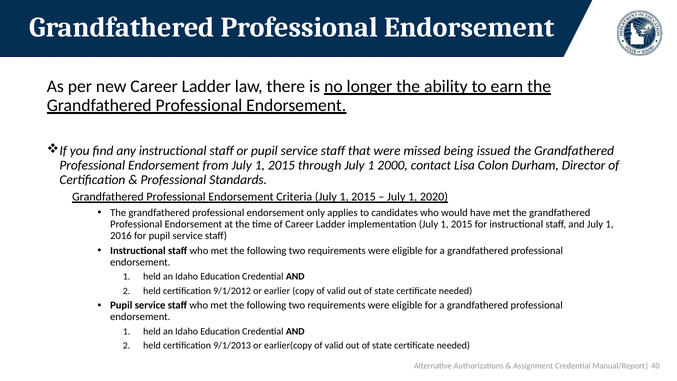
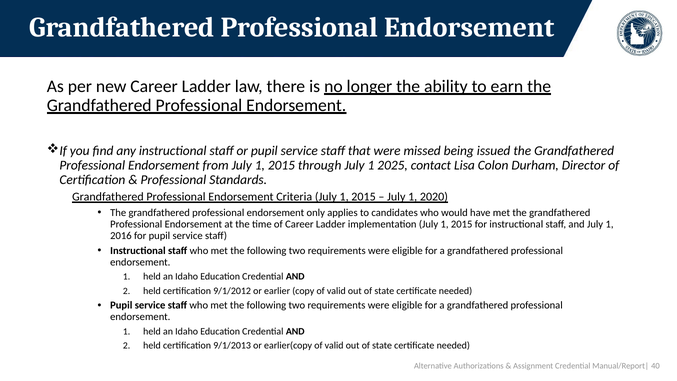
2000: 2000 -> 2025
